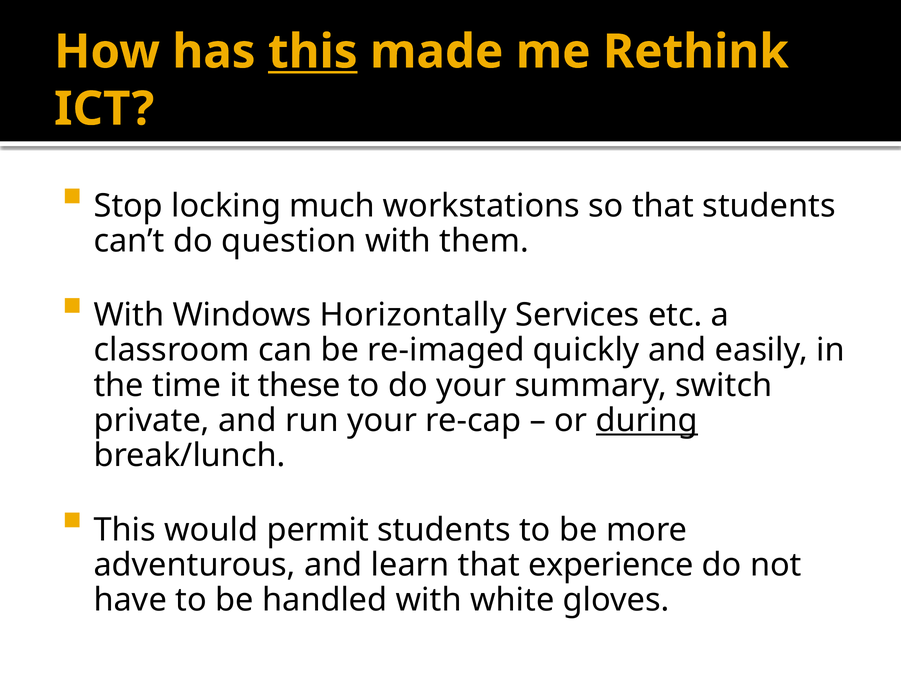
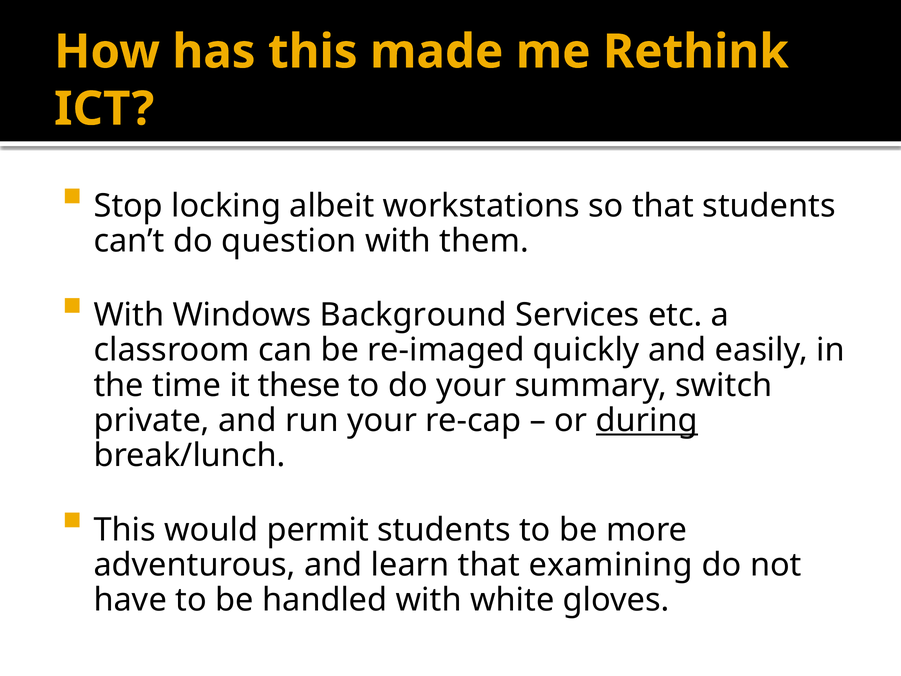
this at (313, 52) underline: present -> none
much: much -> albeit
Horizontally: Horizontally -> Background
experience: experience -> examining
